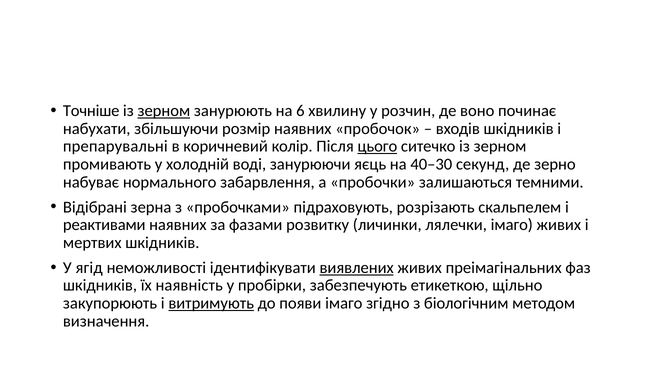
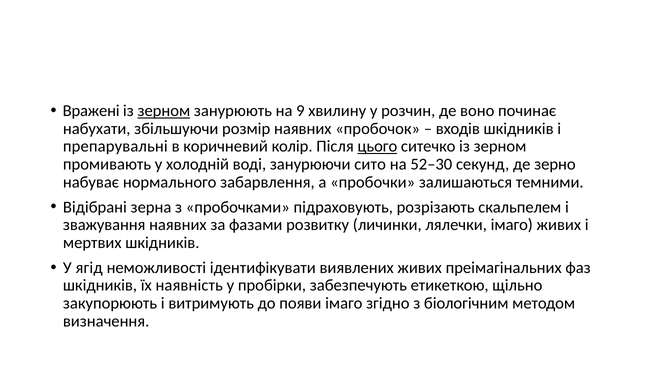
Точніше: Точніше -> Вражені
6: 6 -> 9
яєць: яєць -> сито
40–30: 40–30 -> 52–30
реактивами: реактивами -> зважування
виявлених underline: present -> none
витримують underline: present -> none
